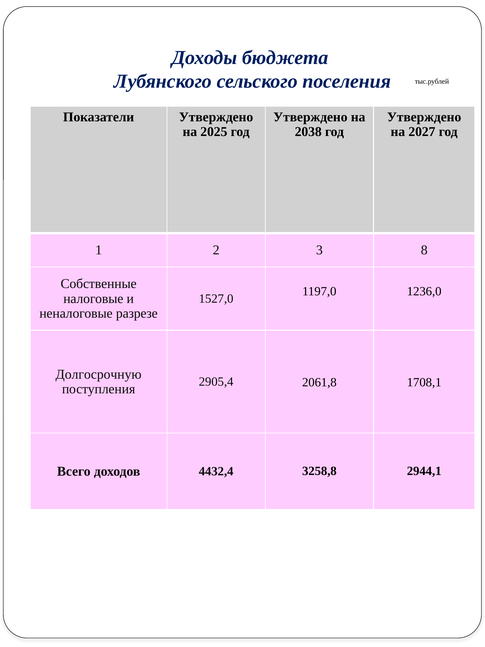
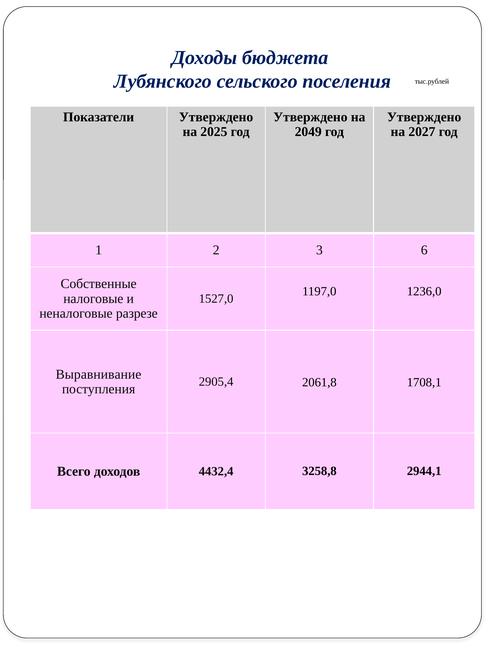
2038: 2038 -> 2049
8: 8 -> 6
Долгосрочную: Долгосрочную -> Выравнивание
